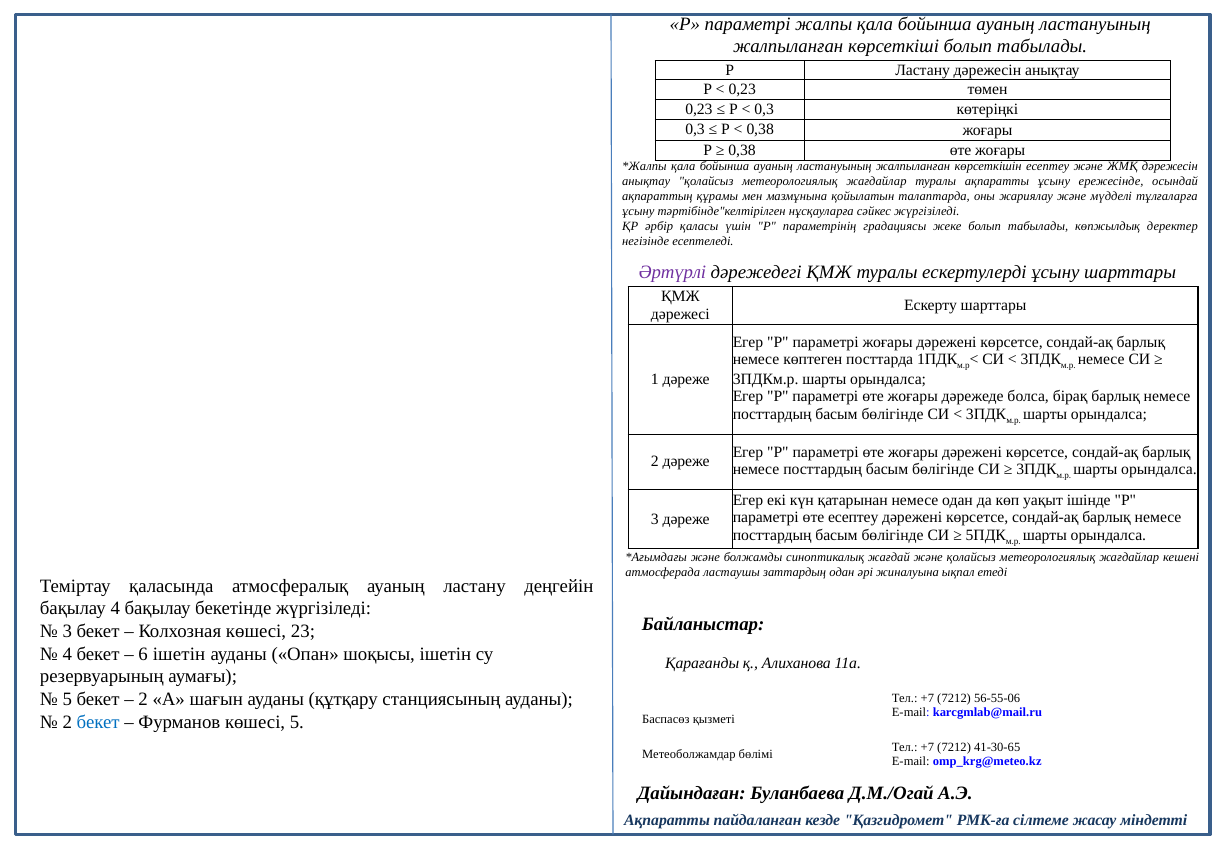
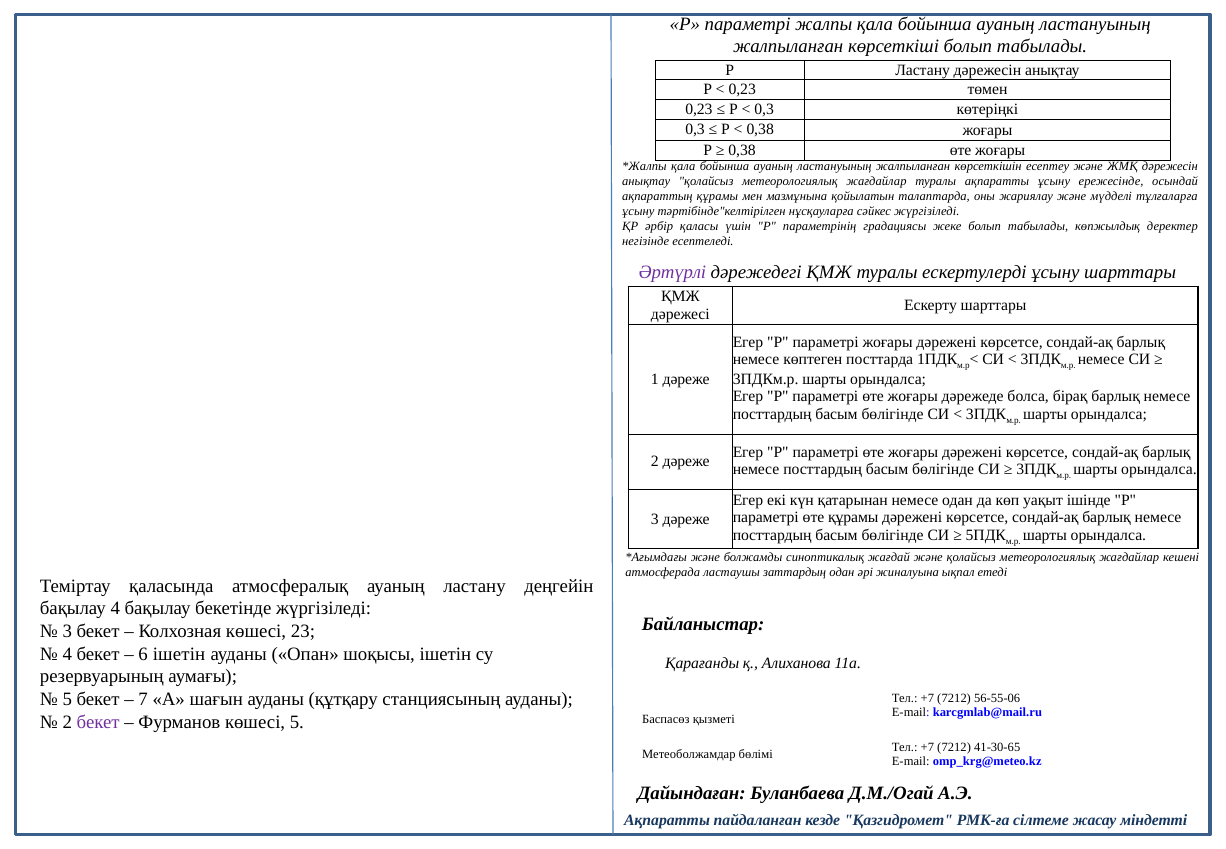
өте есептеу: есептеу -> құрамы
2 at (143, 699): 2 -> 7
бекет at (98, 722) colour: blue -> purple
